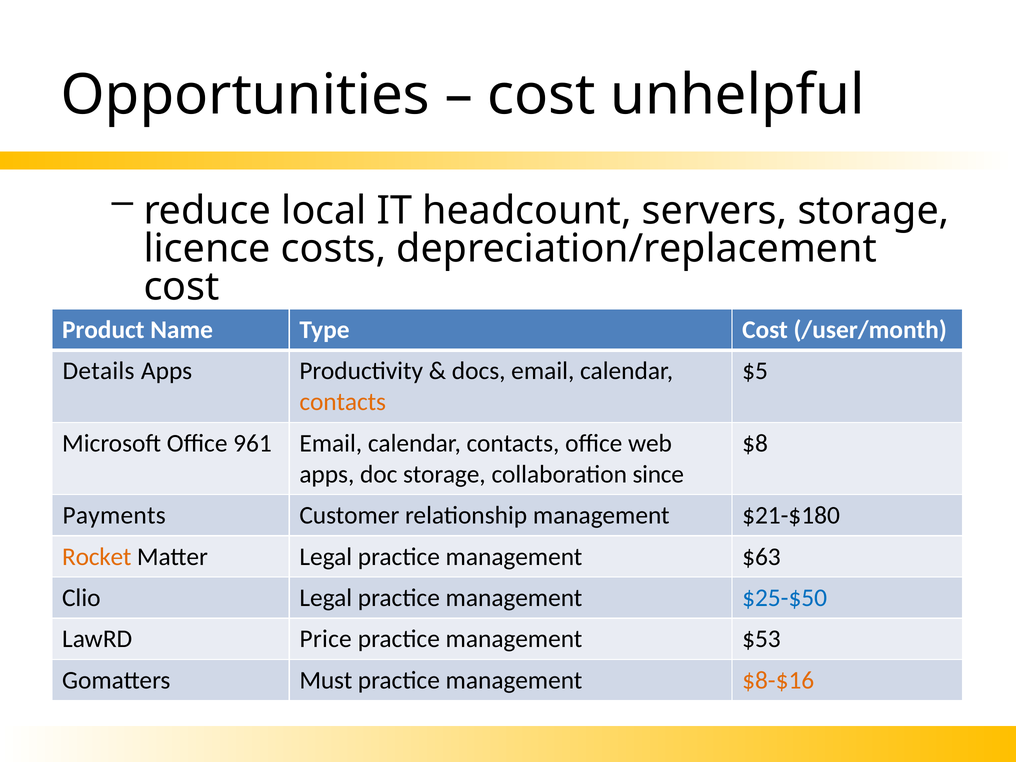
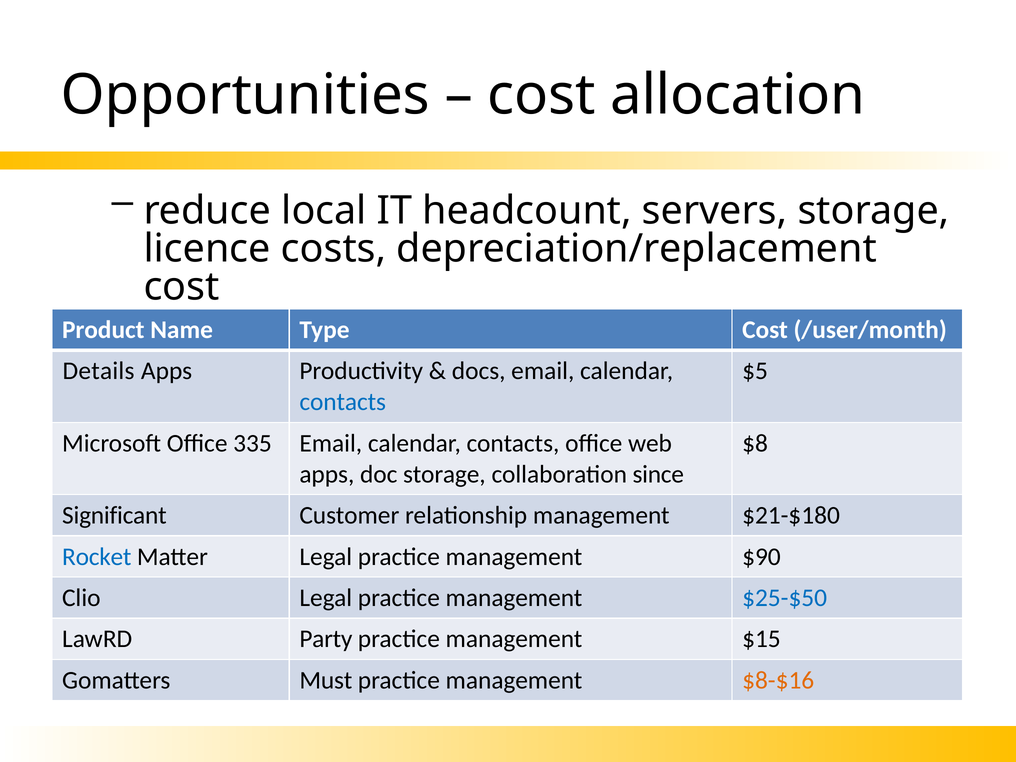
unhelpful: unhelpful -> allocation
contacts at (343, 402) colour: orange -> blue
961: 961 -> 335
Payments: Payments -> Significant
Rocket colour: orange -> blue
$63: $63 -> $90
Price: Price -> Party
$53: $53 -> $15
